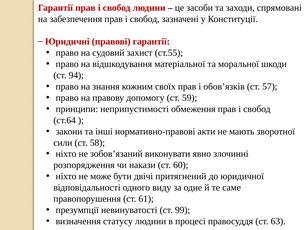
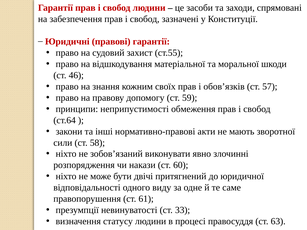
94: 94 -> 46
99: 99 -> 33
